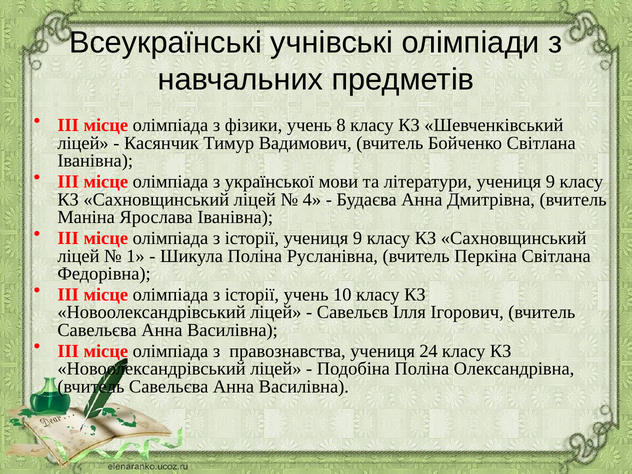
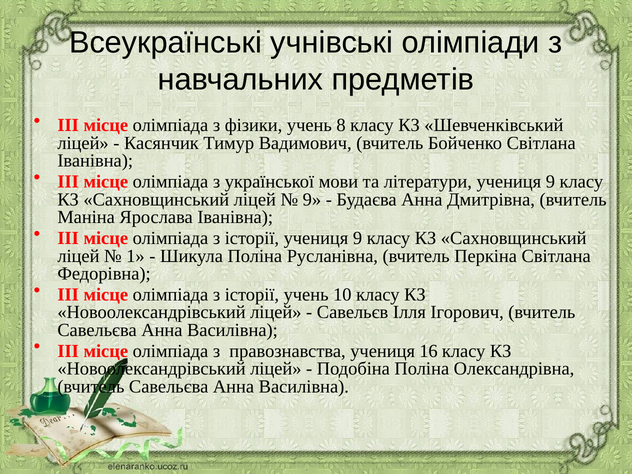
4 at (312, 199): 4 -> 9
24: 24 -> 16
